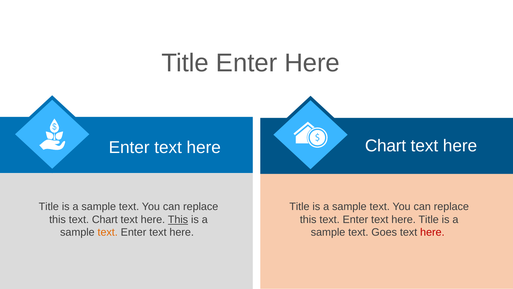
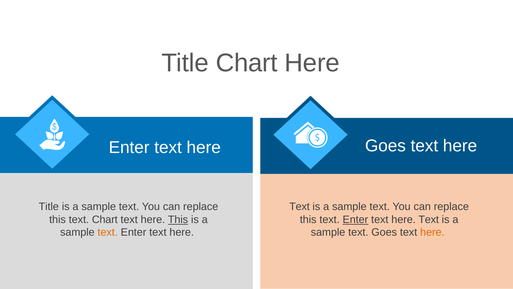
Title Enter: Enter -> Chart
here Chart: Chart -> Goes
Title at (299, 206): Title -> Text
Enter at (355, 219) underline: none -> present
Title at (429, 219): Title -> Text
here at (432, 232) colour: red -> orange
